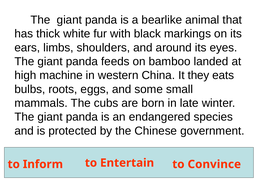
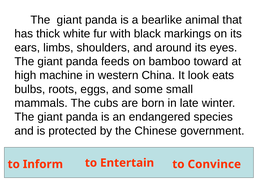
landed: landed -> toward
they: they -> look
